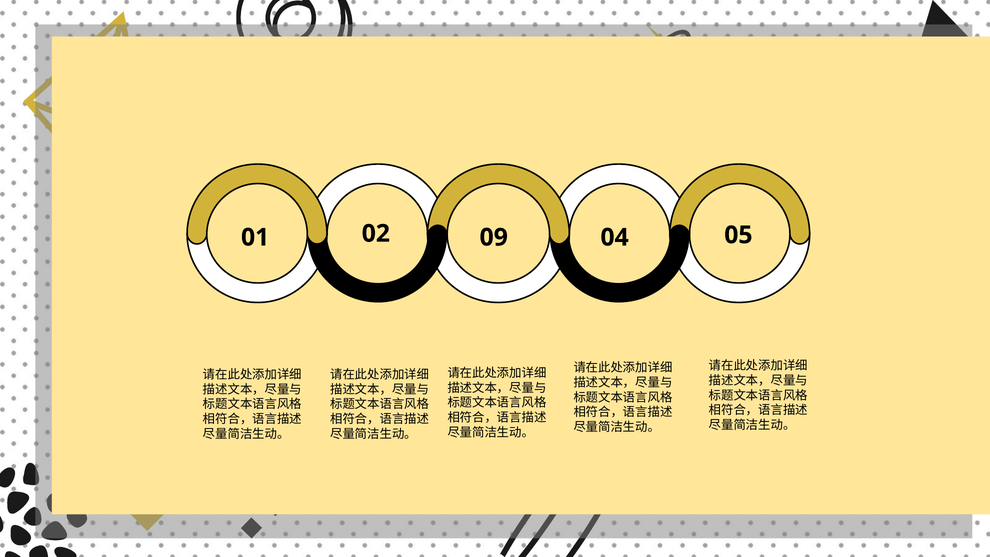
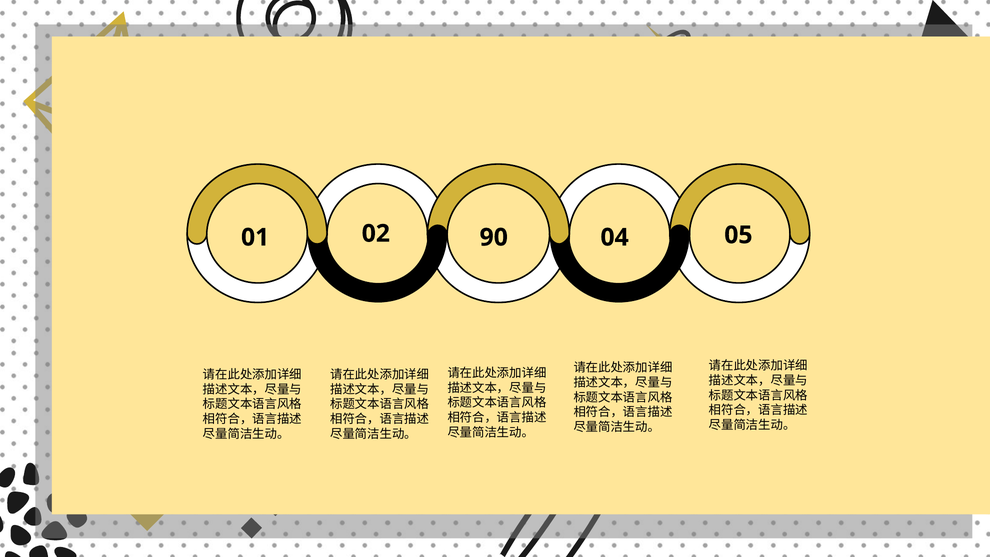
09: 09 -> 90
